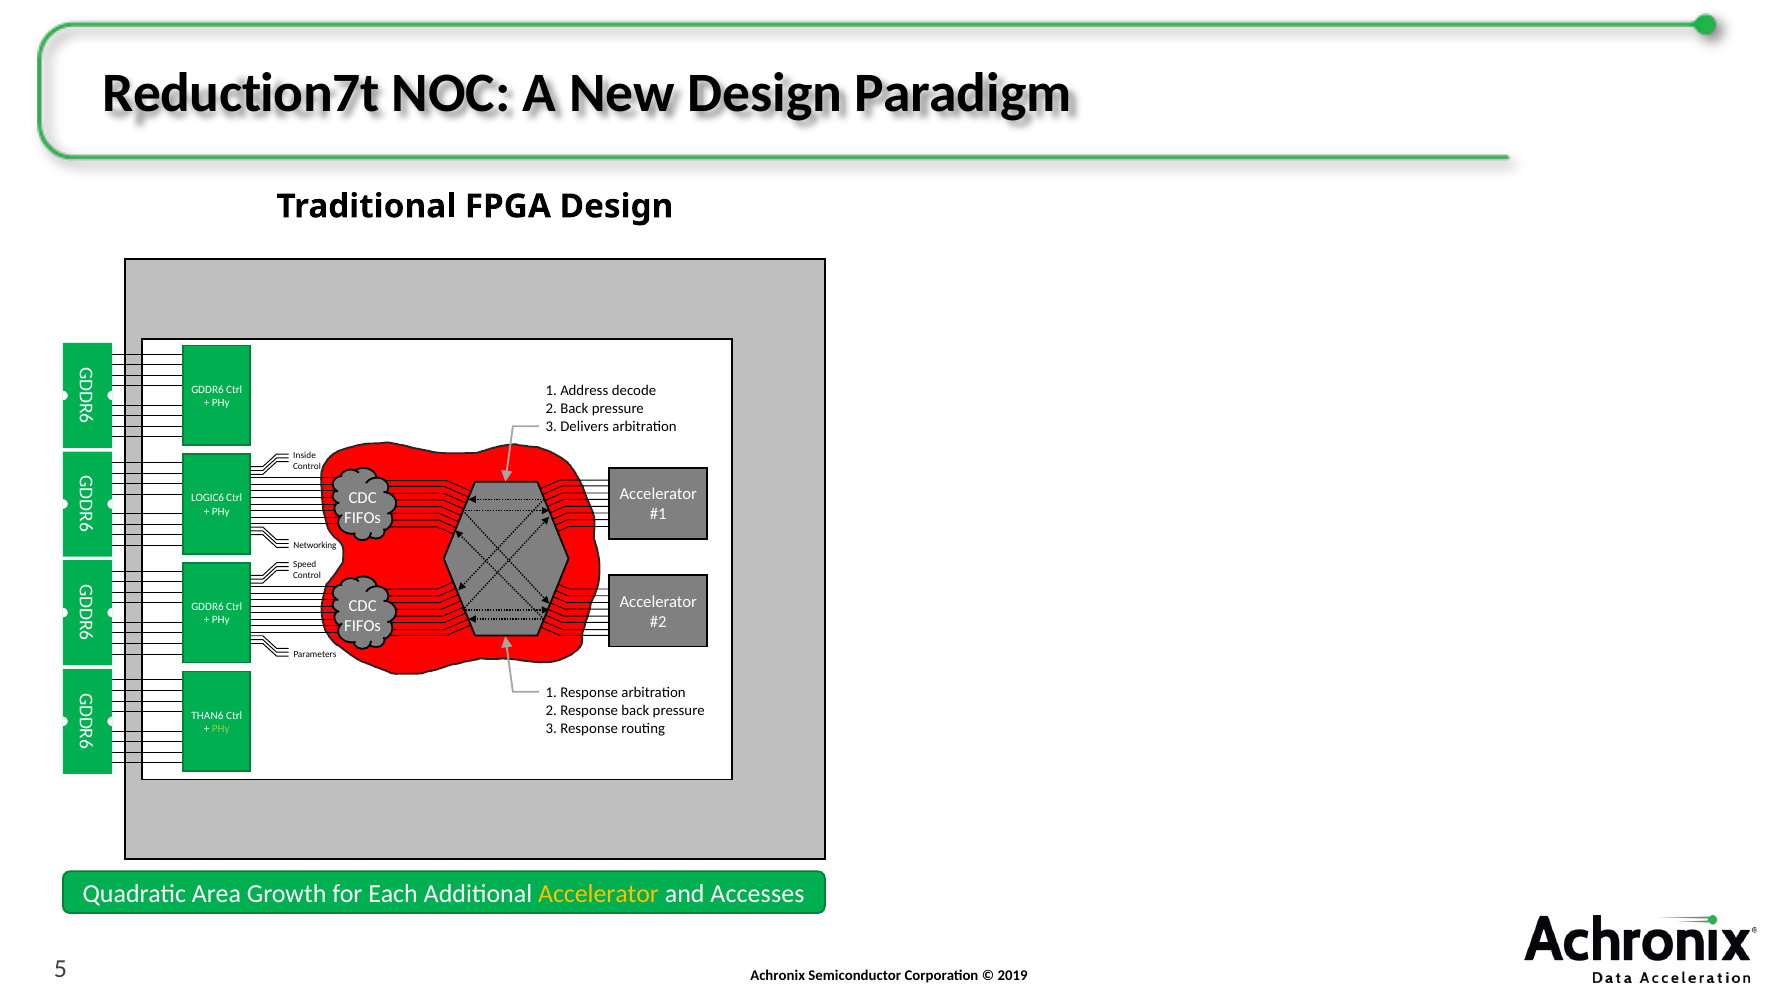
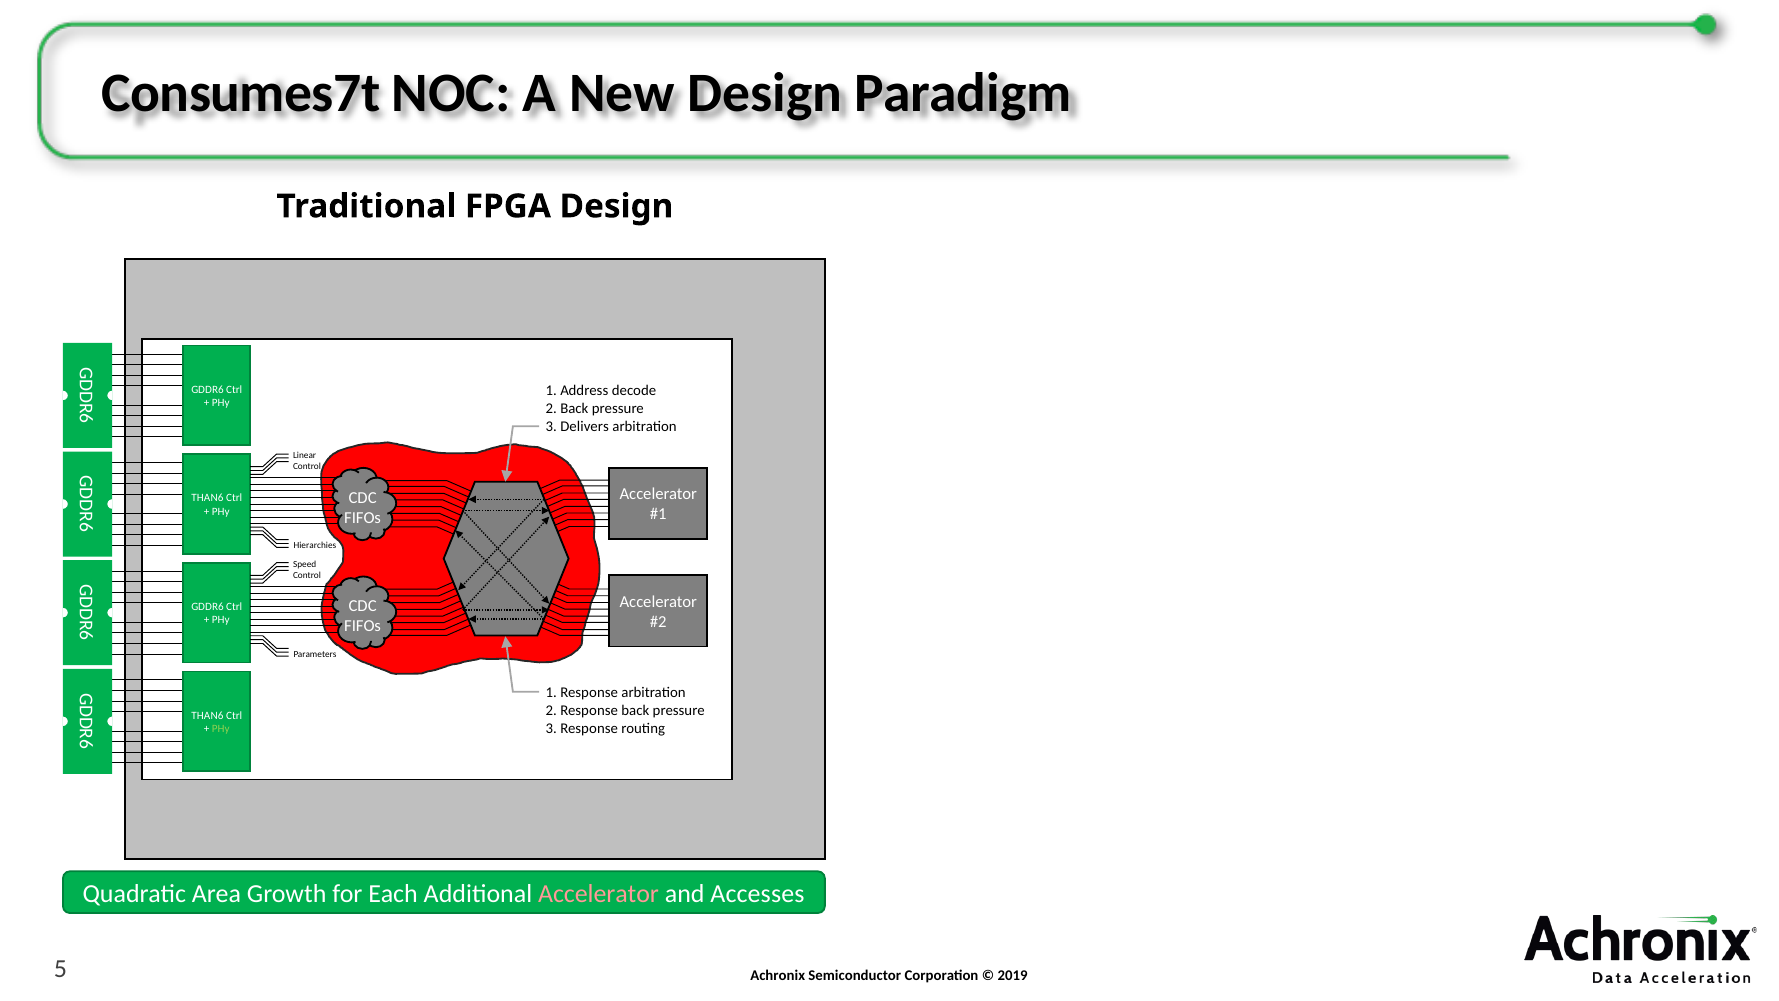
Reduction7t: Reduction7t -> Consumes7t
Inside: Inside -> Linear
LOGIC6 at (208, 498): LOGIC6 -> THAN6
Networking: Networking -> Hierarchies
Accelerator at (599, 894) colour: yellow -> pink
